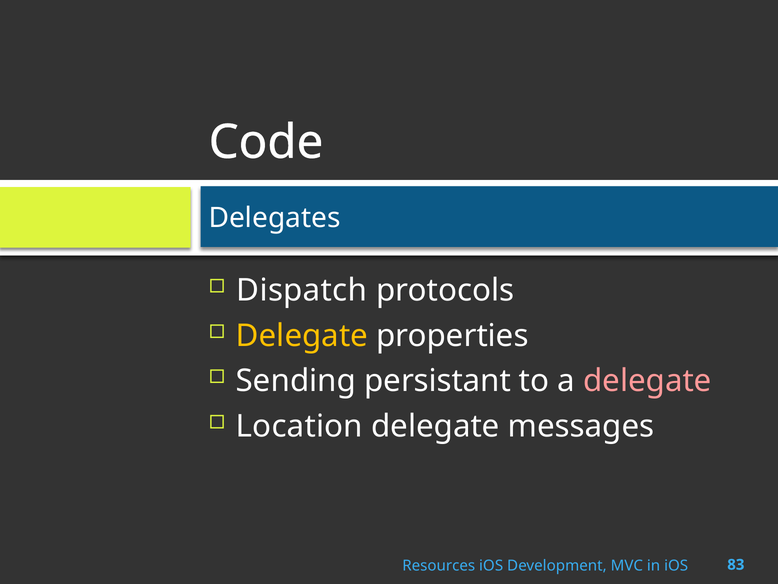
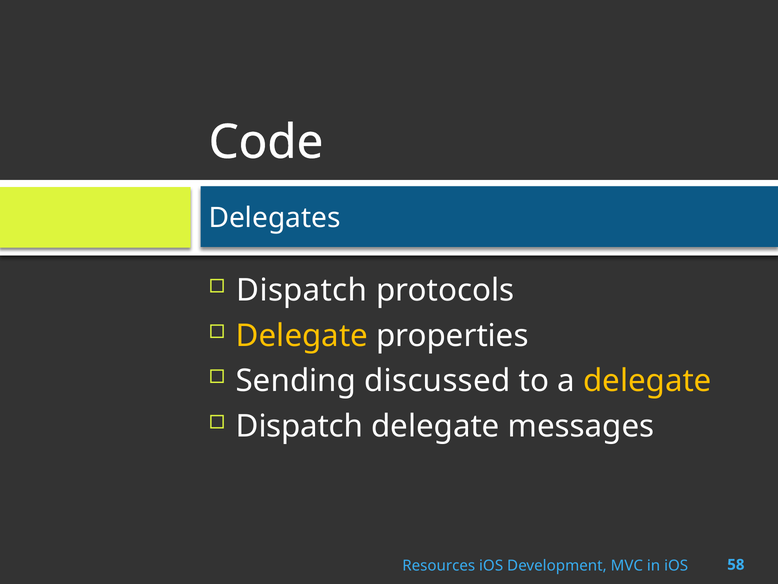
persistant: persistant -> discussed
delegate at (647, 381) colour: pink -> yellow
Location at (299, 426): Location -> Dispatch
83: 83 -> 58
